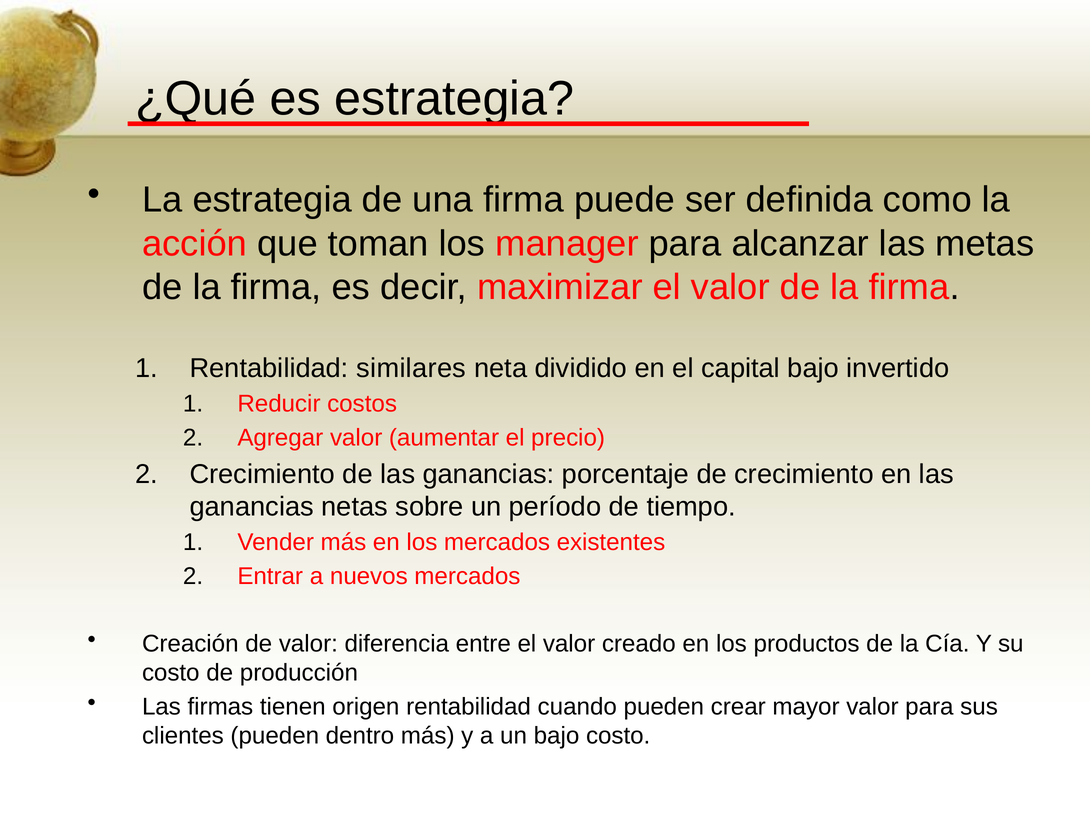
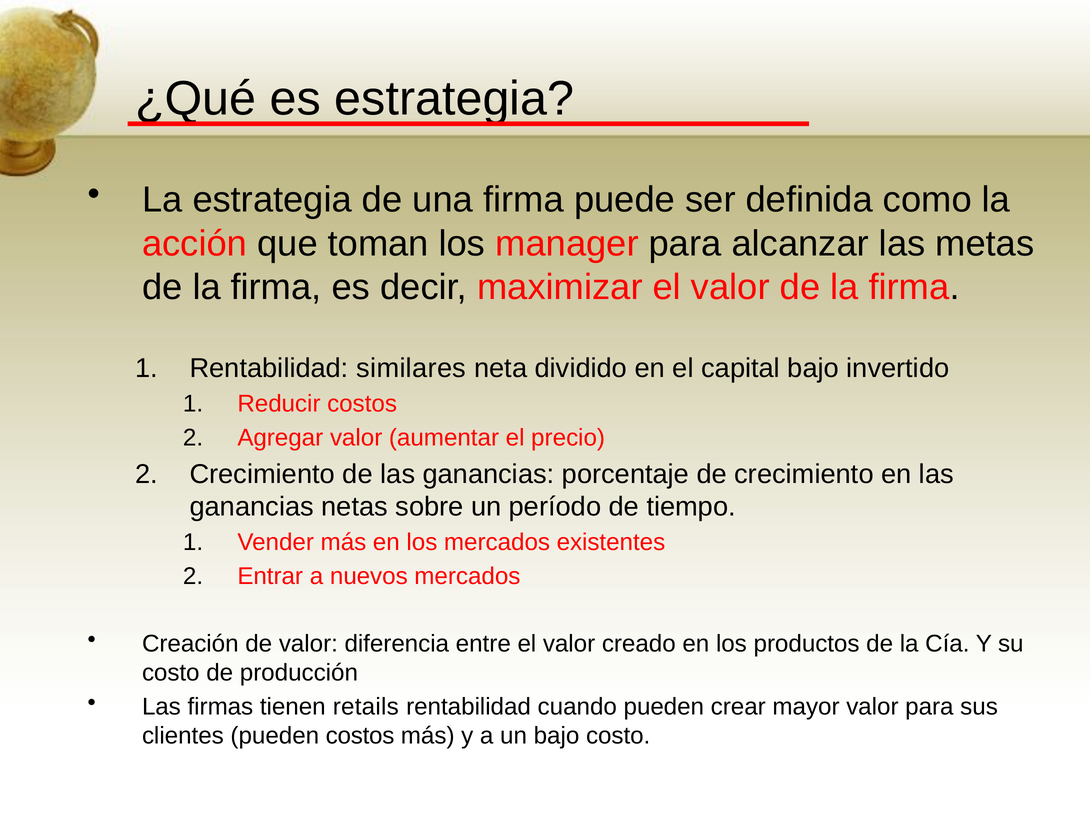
origen: origen -> retails
pueden dentro: dentro -> costos
